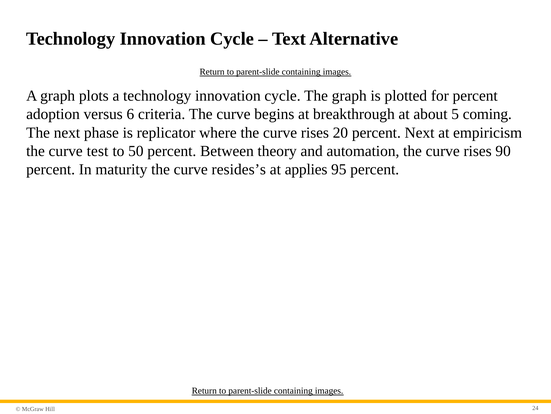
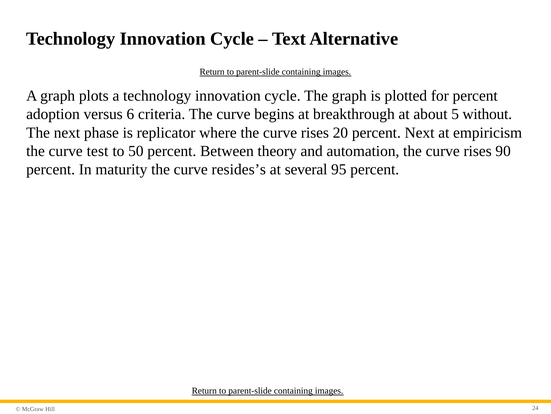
coming: coming -> without
applies: applies -> several
